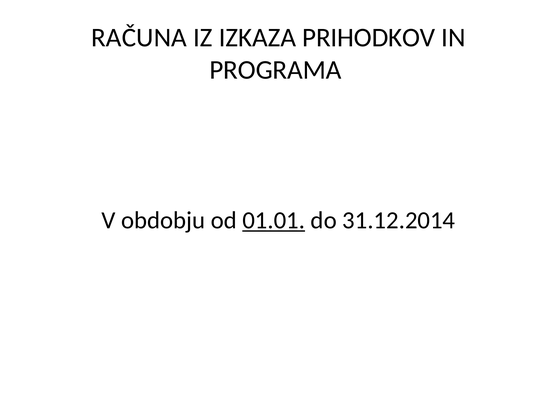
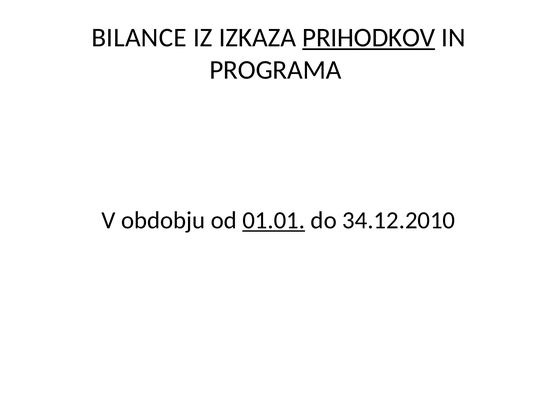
RAČUNA: RAČUNA -> BILANCE
PRIHODKOV underline: none -> present
31.12.2014: 31.12.2014 -> 34.12.2010
